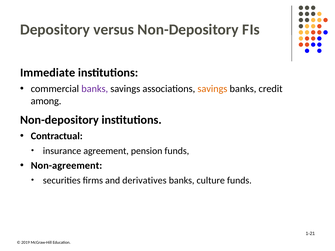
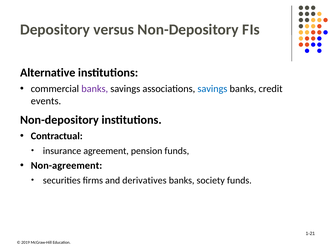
Immediate: Immediate -> Alternative
savings at (212, 89) colour: orange -> blue
among: among -> events
culture: culture -> society
